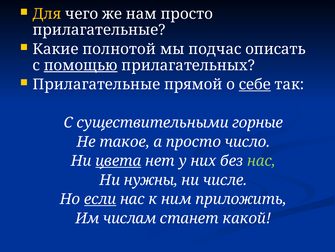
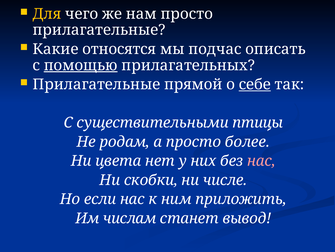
полнотой: полнотой -> относятся
горные: горные -> птицы
такое: такое -> родам
число: число -> более
цвета underline: present -> none
нас at (261, 160) colour: light green -> pink
нужны: нужны -> скобки
если underline: present -> none
какой: какой -> вывод
